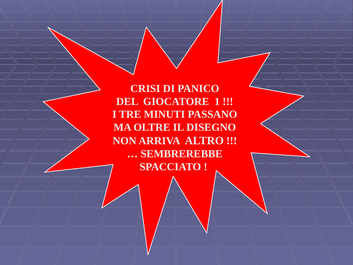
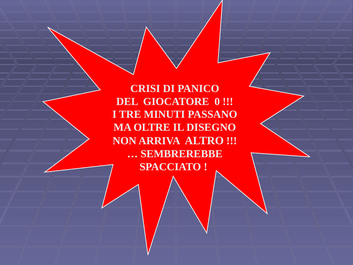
1: 1 -> 0
